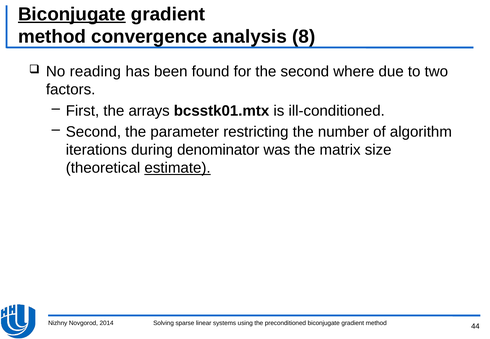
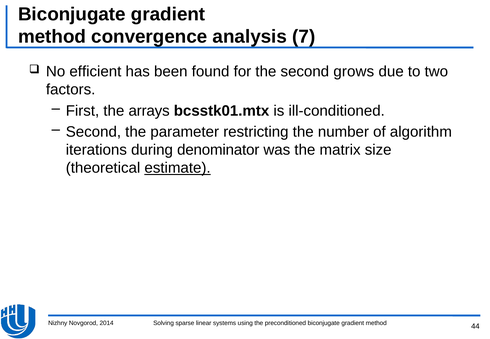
Biconjugate at (72, 14) underline: present -> none
8: 8 -> 7
reading: reading -> efficient
where: where -> grows
